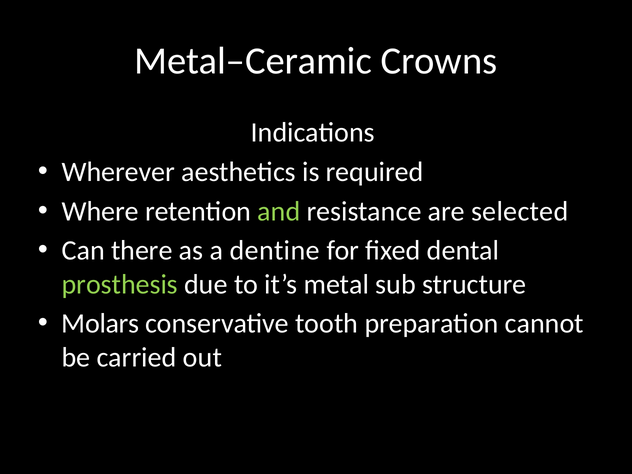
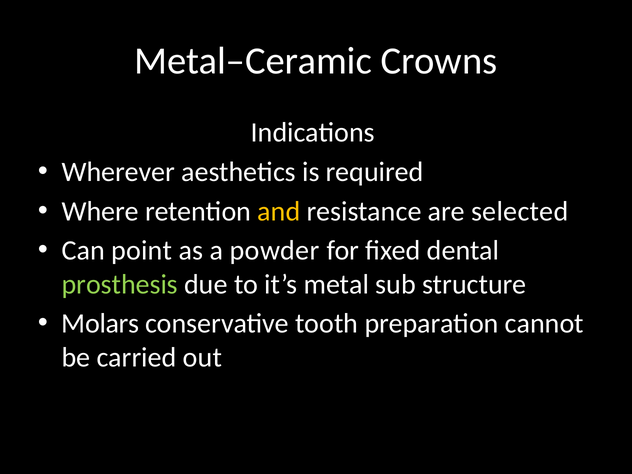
and colour: light green -> yellow
there: there -> point
dentine: dentine -> powder
